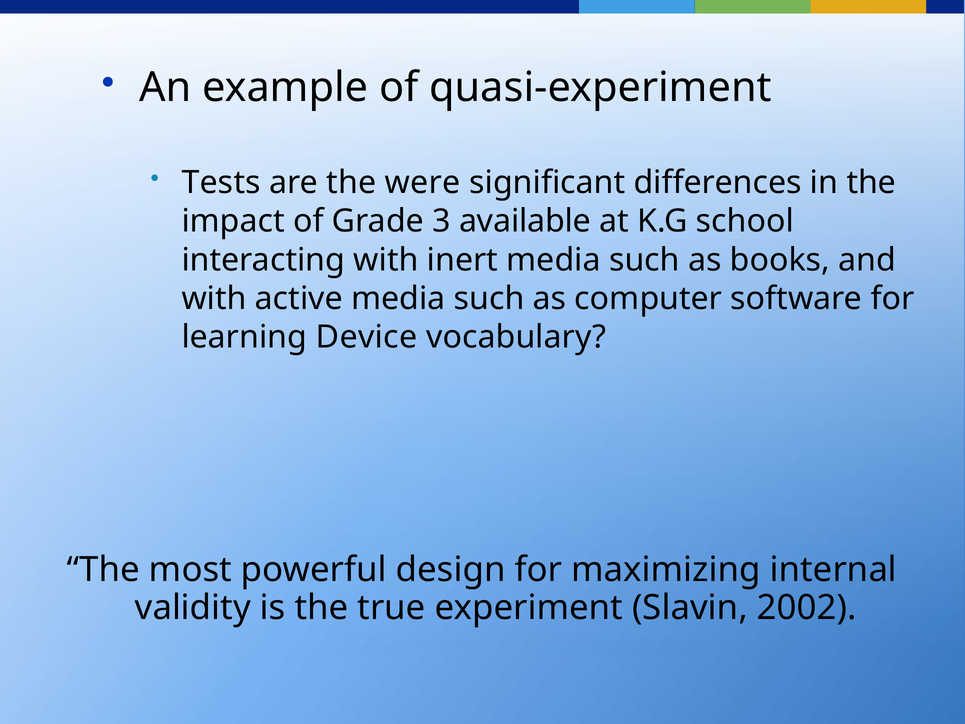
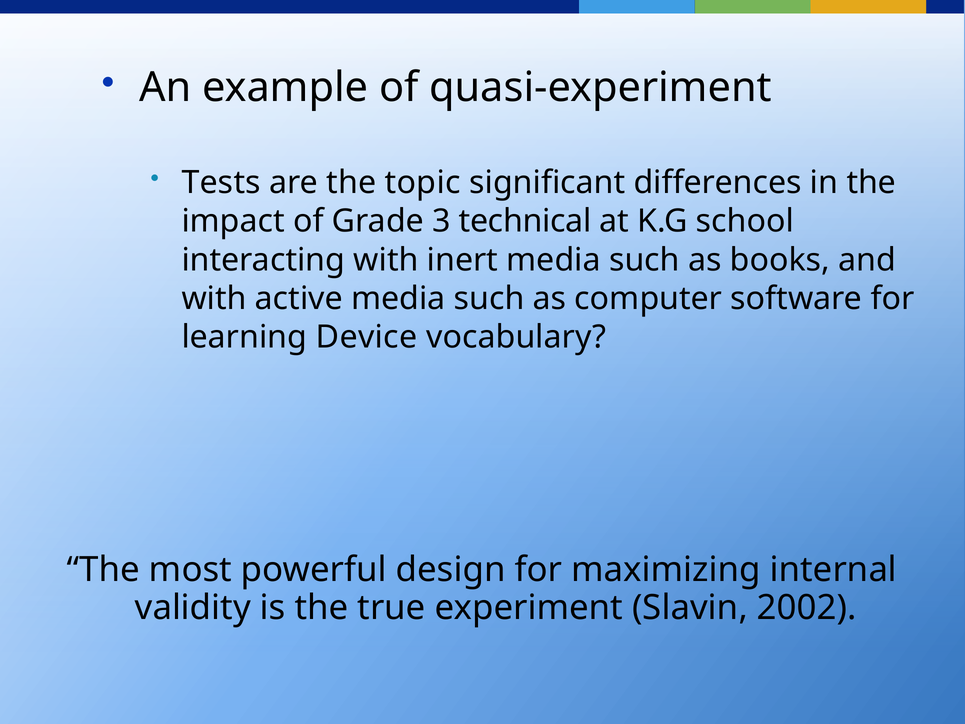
were: were -> topic
available: available -> technical
